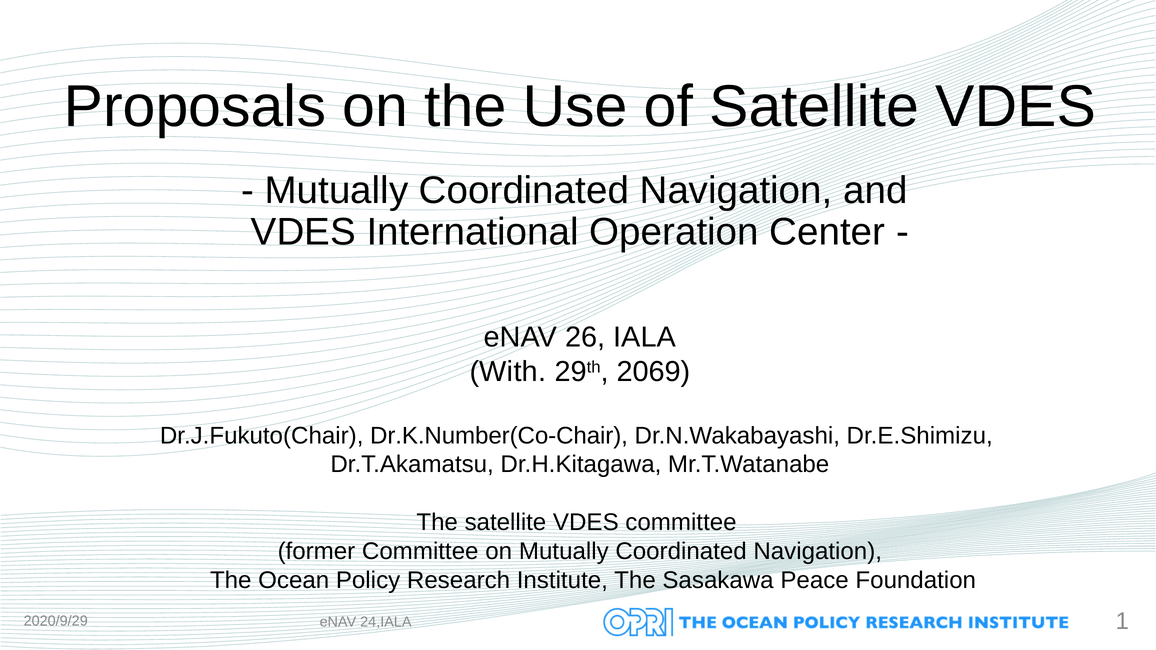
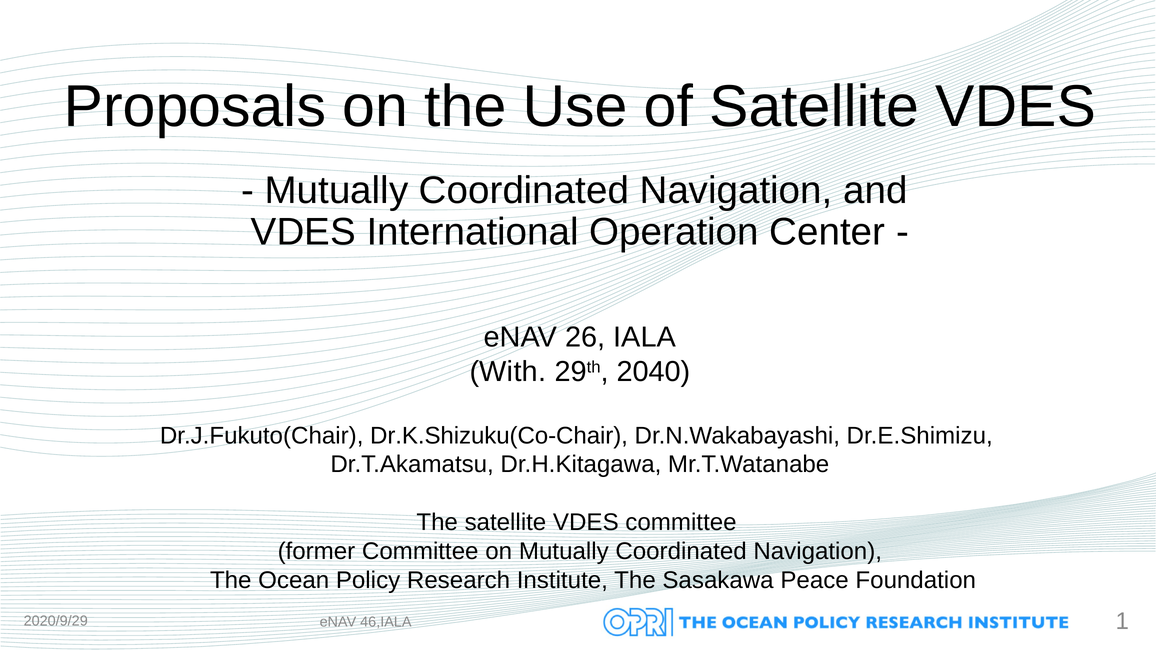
2069: 2069 -> 2040
Dr.K.Number(Co-Chair: Dr.K.Number(Co-Chair -> Dr.K.Shizuku(Co-Chair
24,IALA: 24,IALA -> 46,IALA
